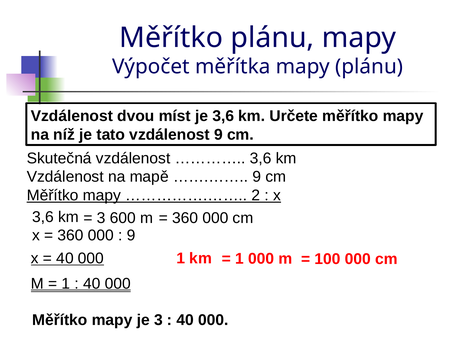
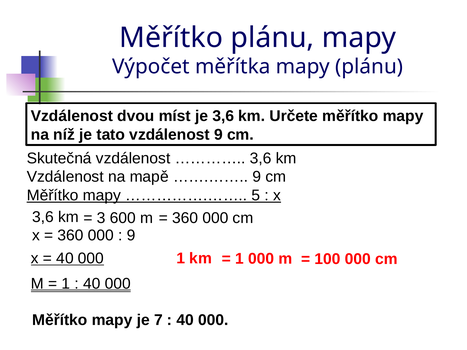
2: 2 -> 5
je 3: 3 -> 7
